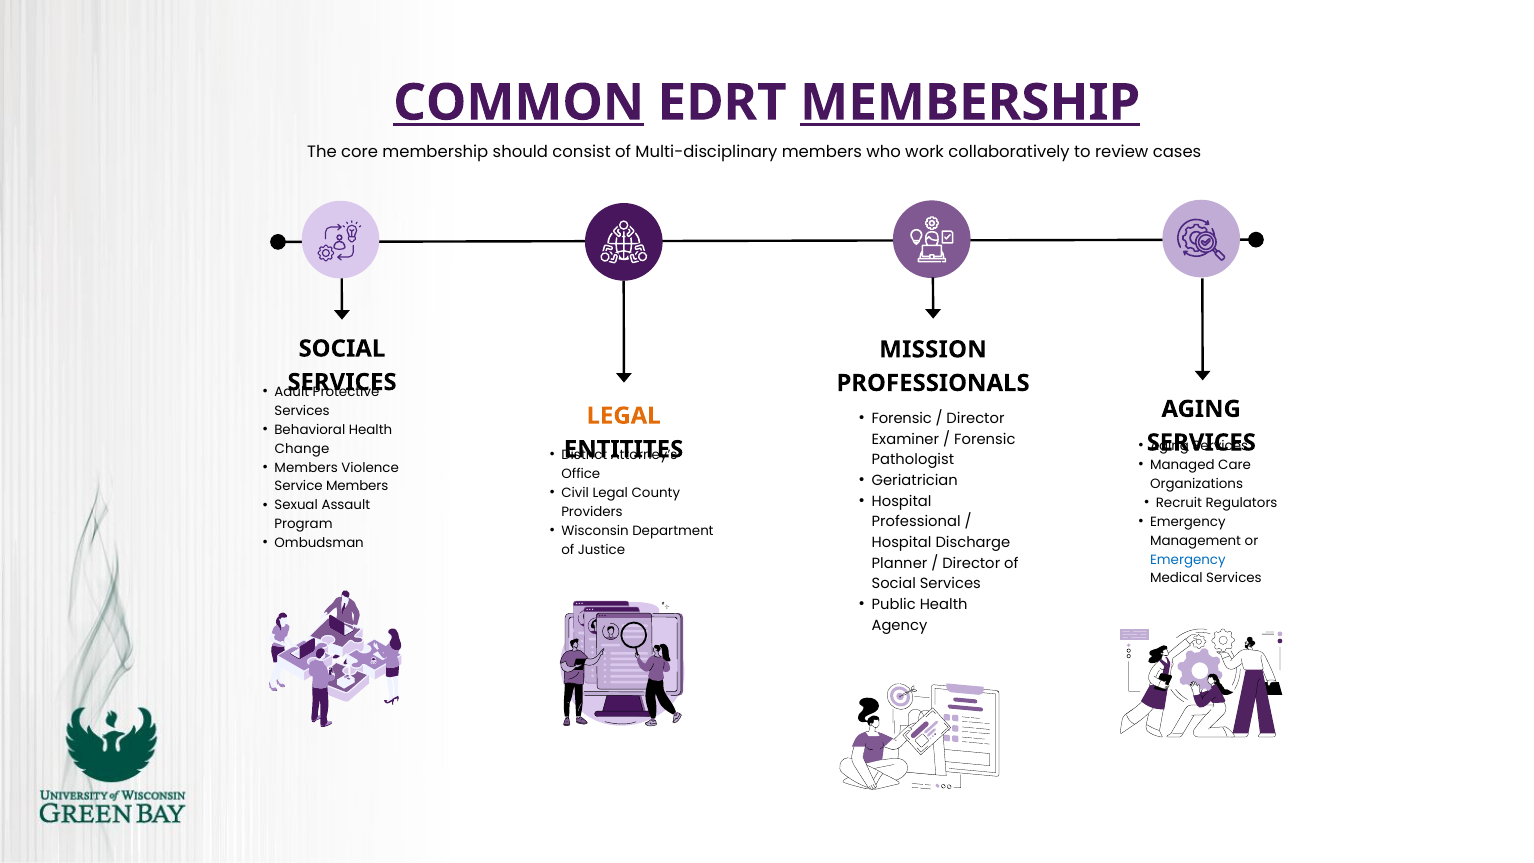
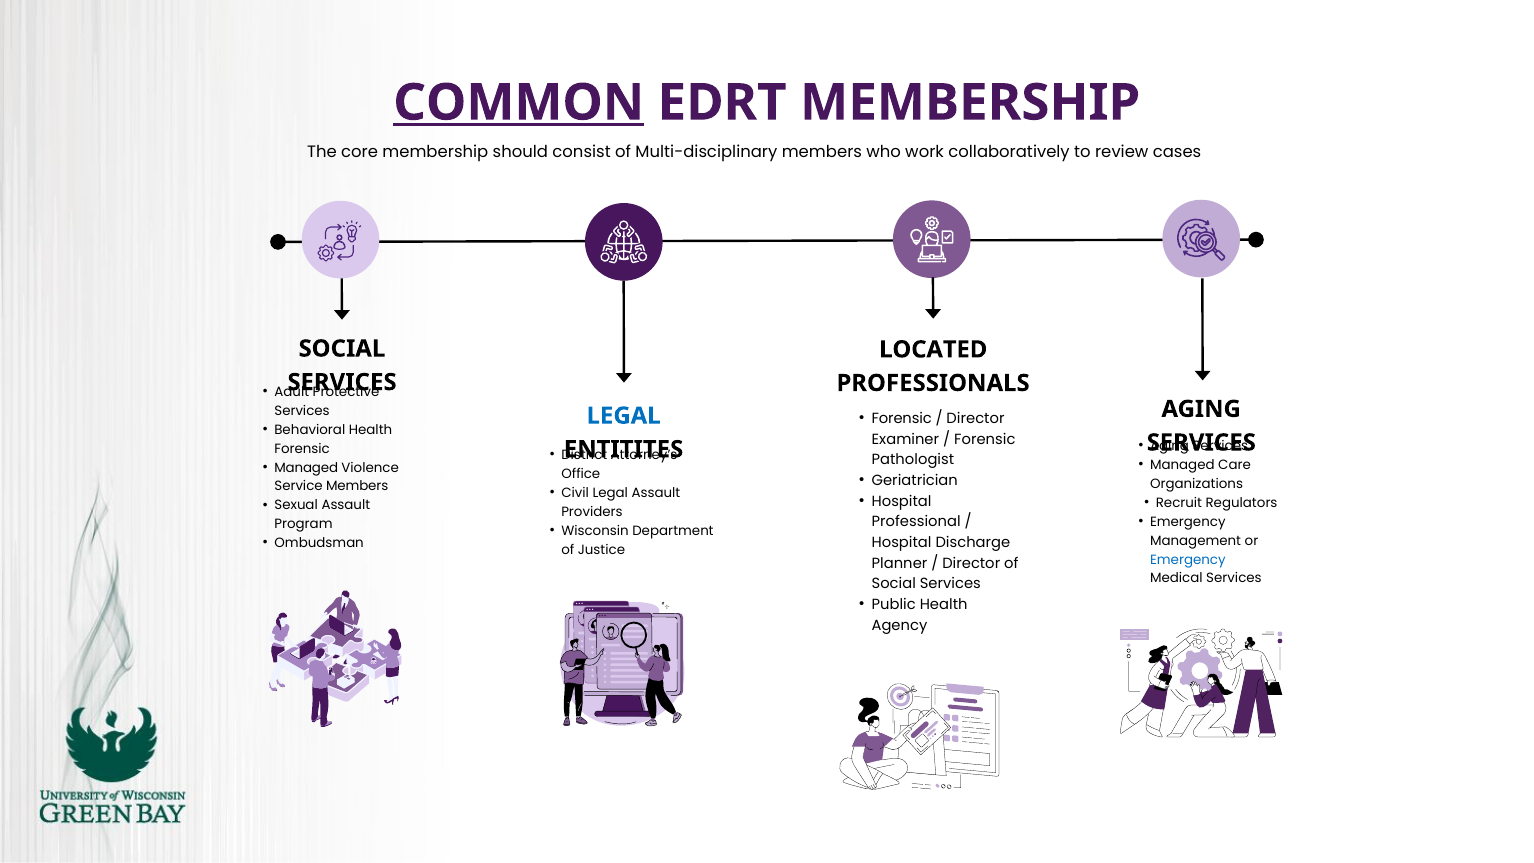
MEMBERSHIP at (970, 103) underline: present -> none
MISSION: MISSION -> LOCATED
LEGAL at (624, 416) colour: orange -> blue
Change at (302, 449): Change -> Forensic
Members at (306, 468): Members -> Managed
Legal County: County -> Assault
